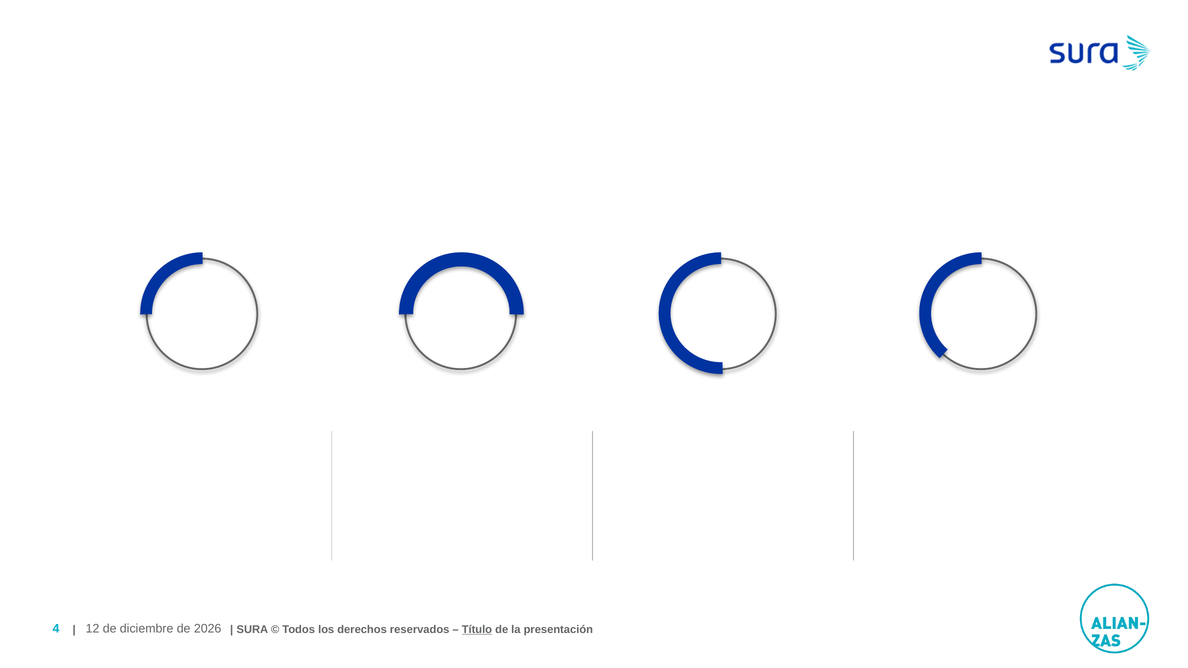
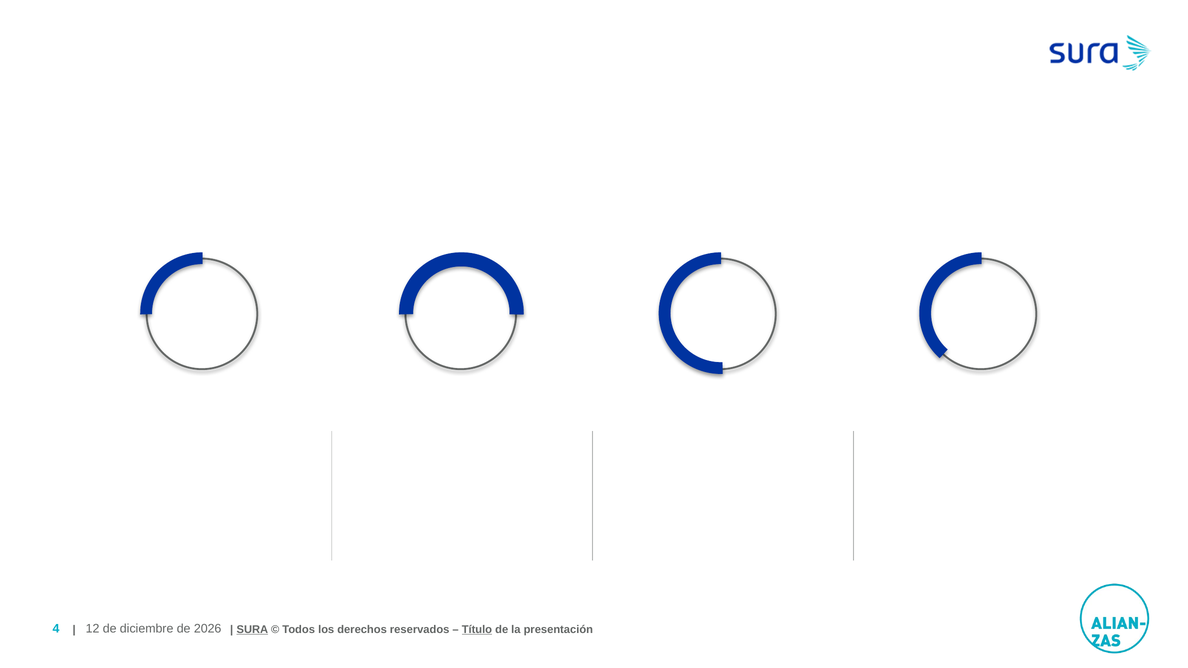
SURA underline: none -> present
